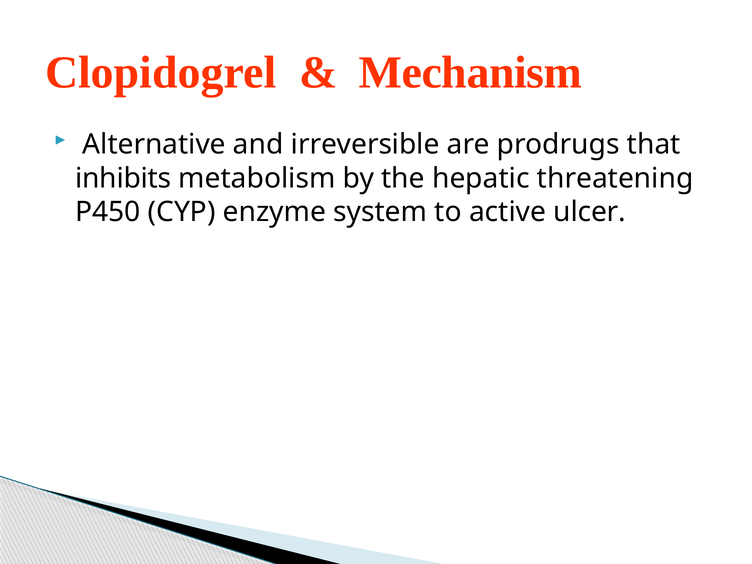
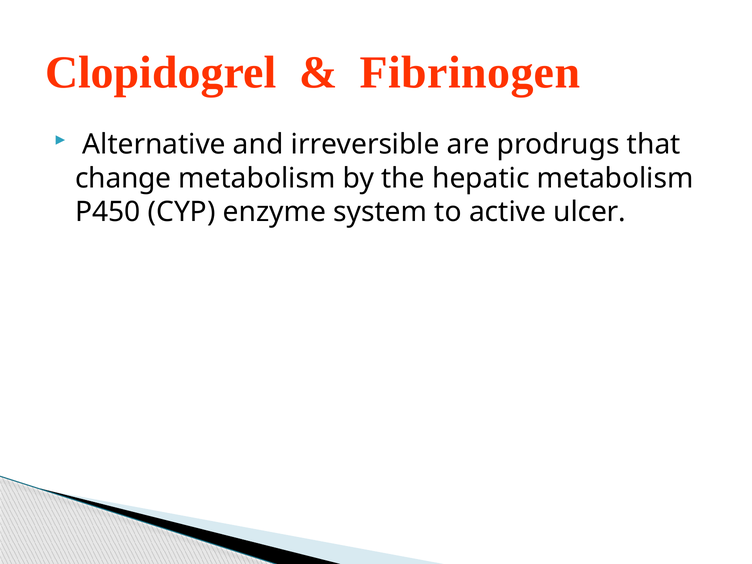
Mechanism: Mechanism -> Fibrinogen
inhibits: inhibits -> change
hepatic threatening: threatening -> metabolism
